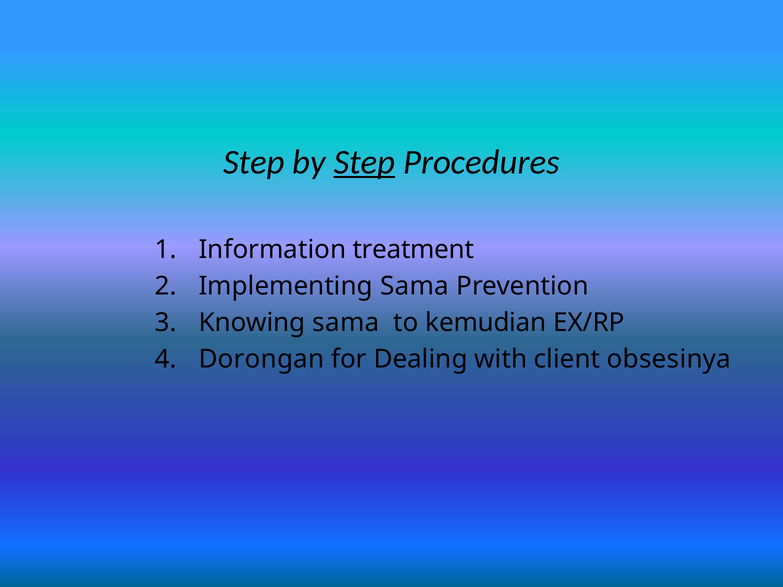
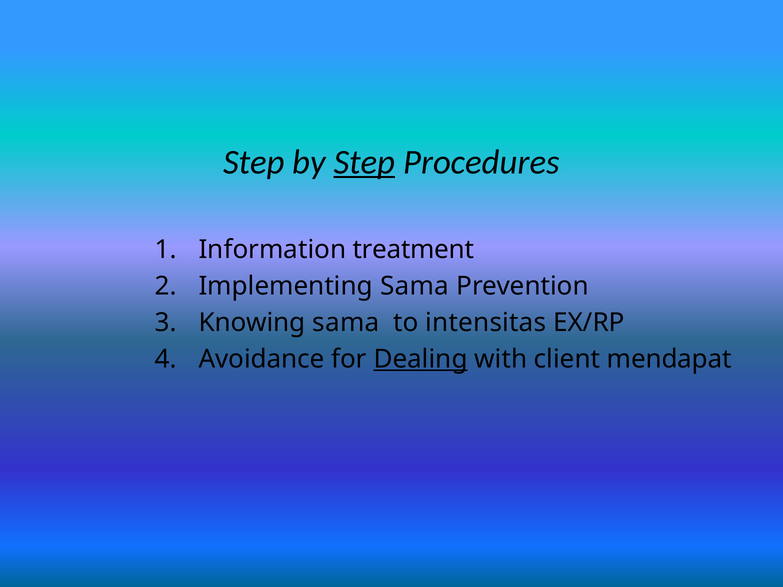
kemudian: kemudian -> intensitas
Dorongan: Dorongan -> Avoidance
Dealing underline: none -> present
obsesinya: obsesinya -> mendapat
